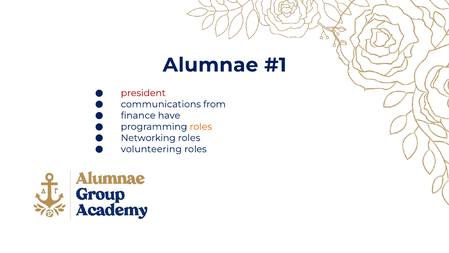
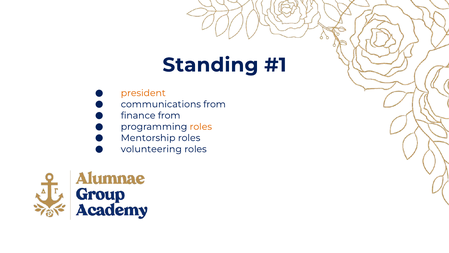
Alumnae: Alumnae -> Standing
president colour: red -> orange
finance have: have -> from
Networking: Networking -> Mentorship
